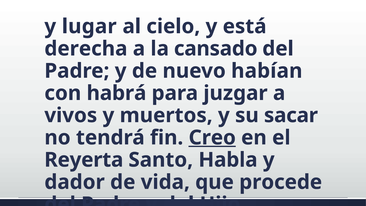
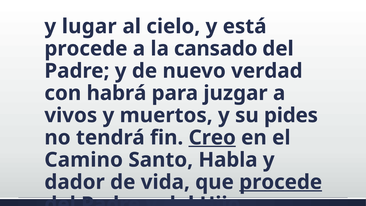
derecha at (86, 49): derecha -> procede
habían: habían -> verdad
sacar: sacar -> pides
Reyerta: Reyerta -> Camino
procede at (281, 182) underline: none -> present
